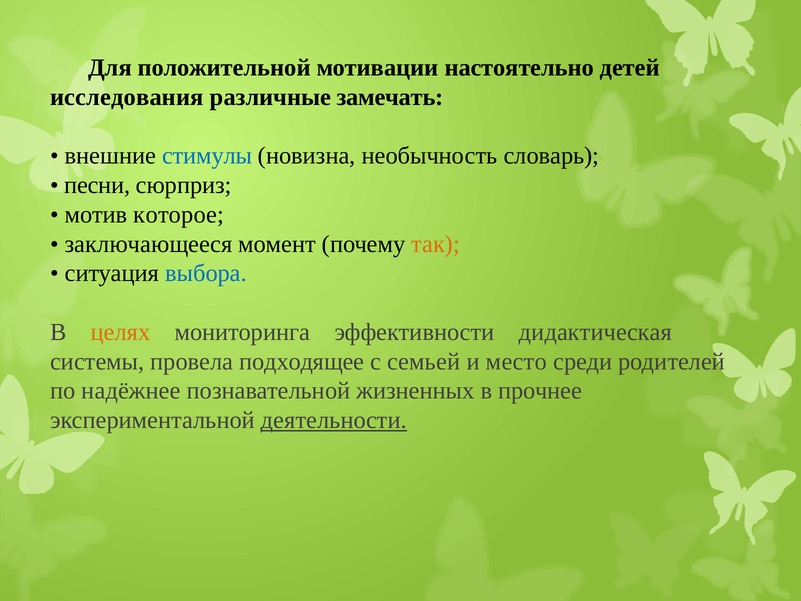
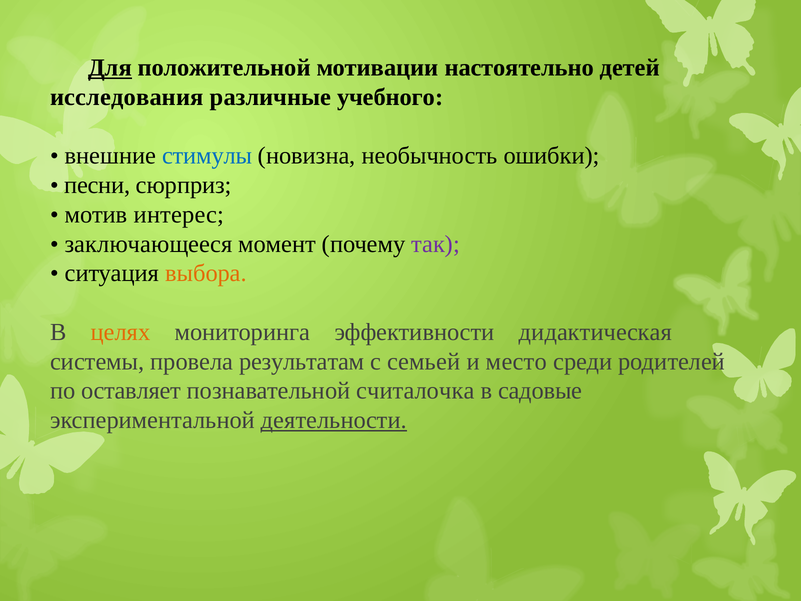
Для underline: none -> present
замечать: замечать -> учебного
словарь: словарь -> ошибки
которое: которое -> интерес
так colour: orange -> purple
выбора colour: blue -> orange
подходящее: подходящее -> результатам
надёжнее: надёжнее -> оставляет
жизненных: жизненных -> считалочка
прочнее: прочнее -> садовые
